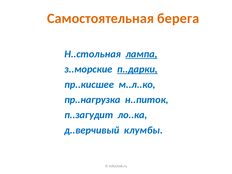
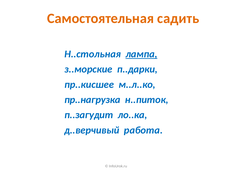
берега: берега -> садить
п..дарки underline: present -> none
клумбы: клумбы -> работа
